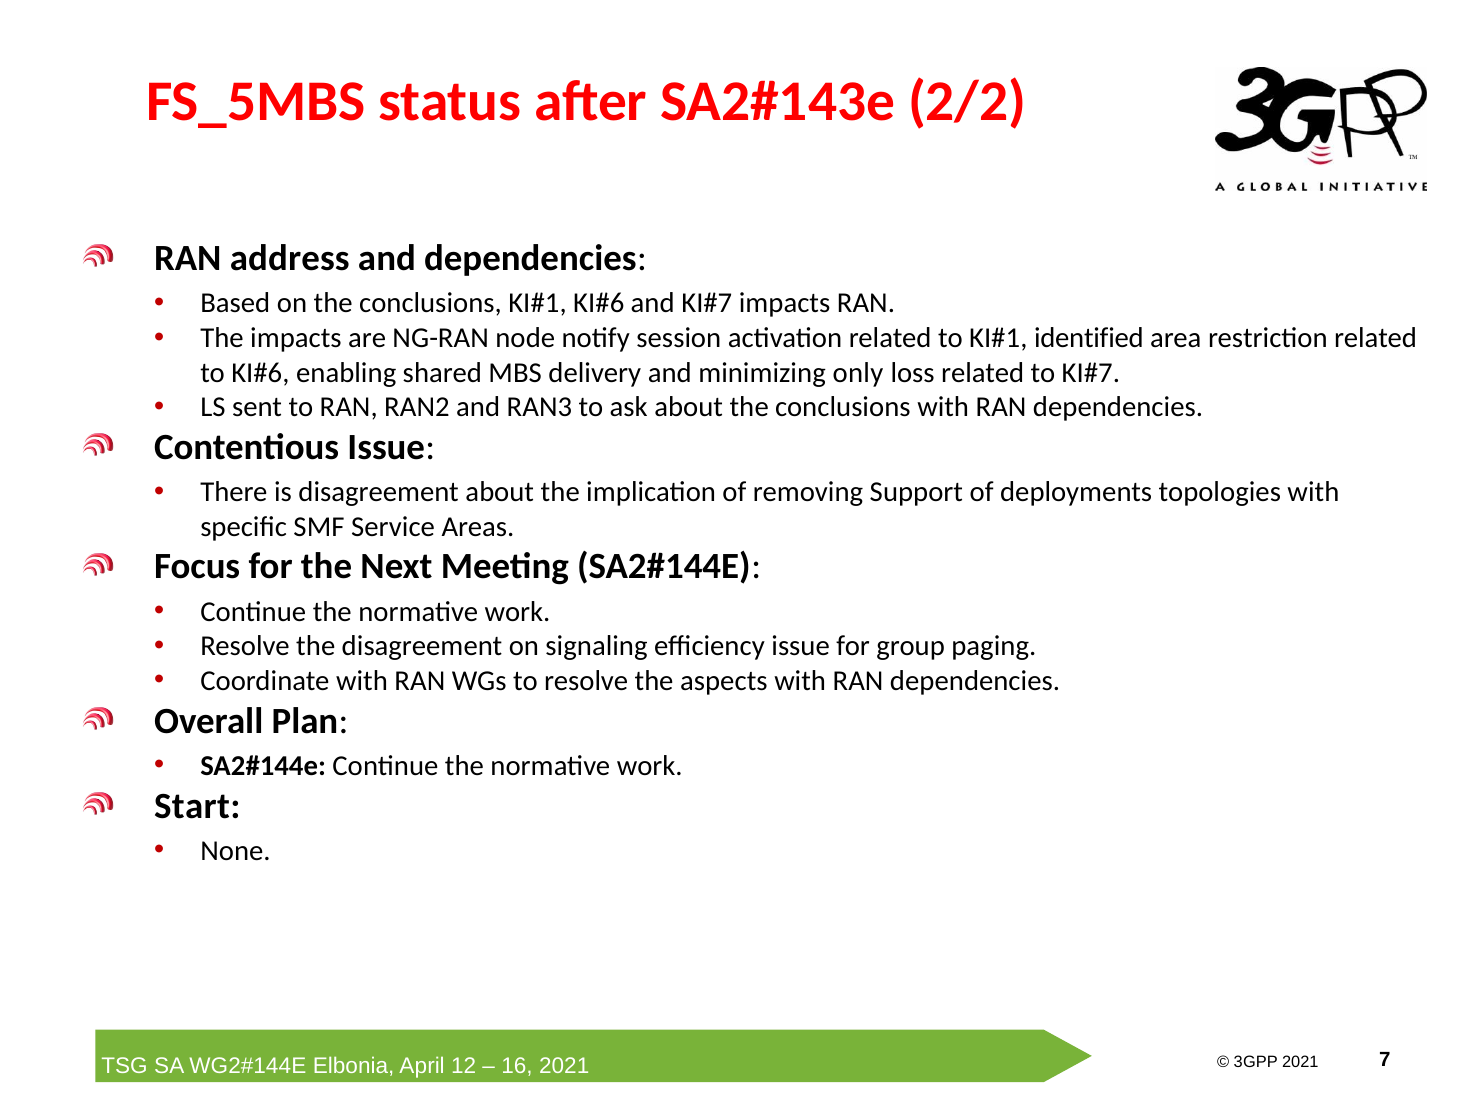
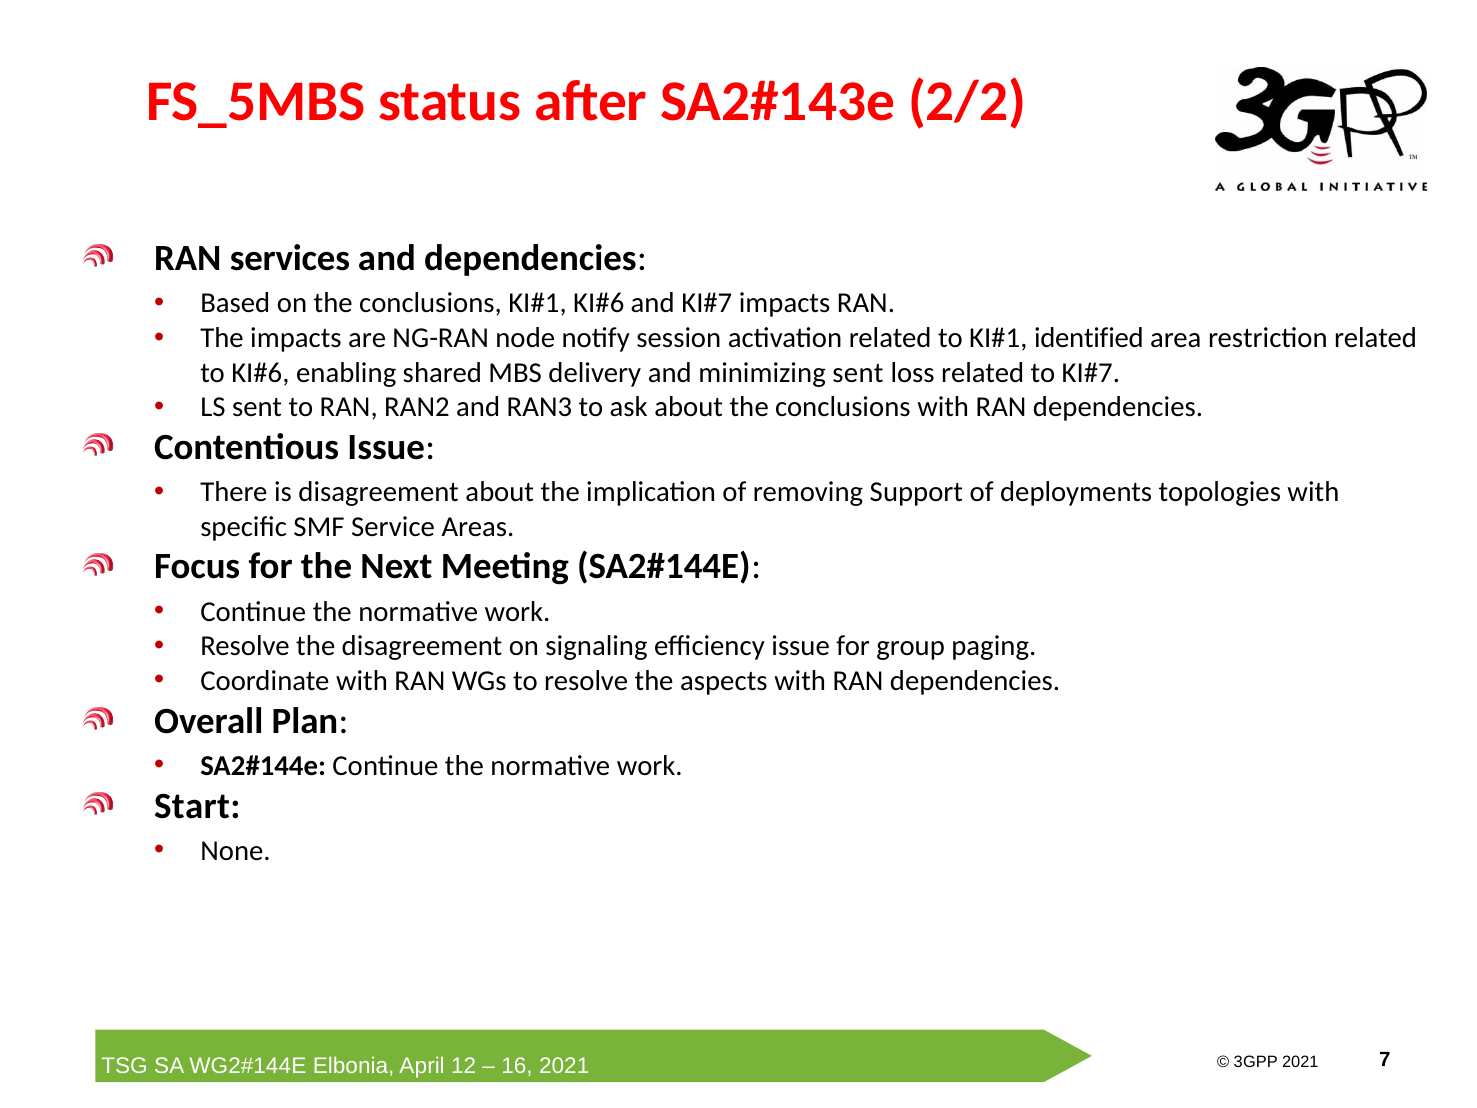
address: address -> services
minimizing only: only -> sent
